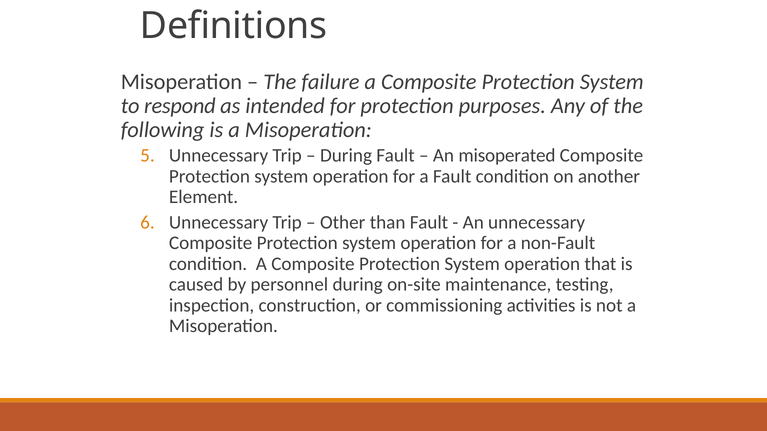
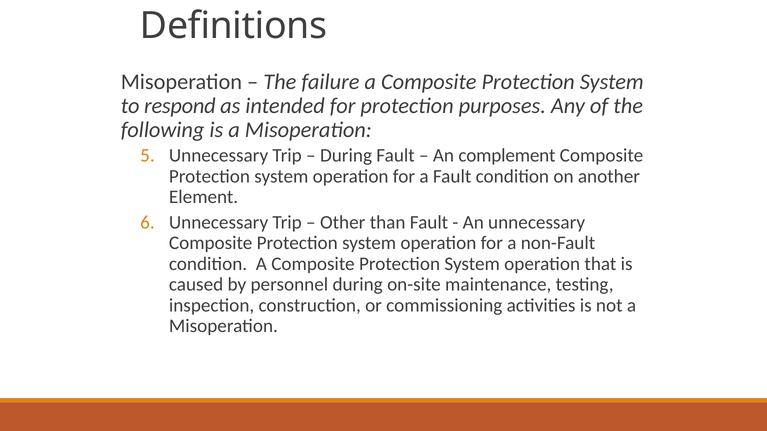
misoperated: misoperated -> complement
